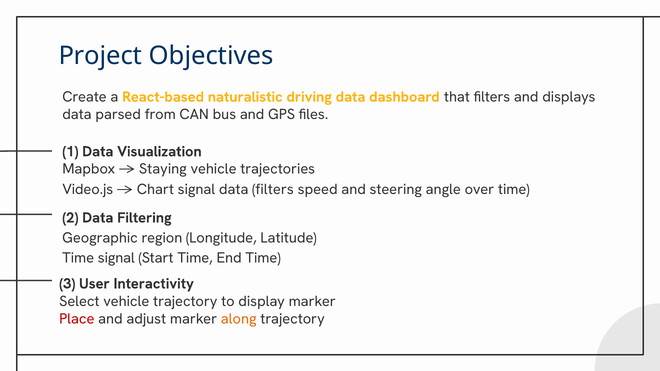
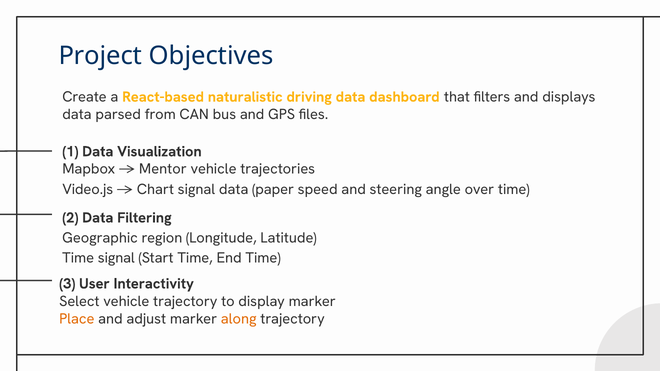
Staying: Staying -> Mentor
data filters: filters -> paper
Place colour: red -> orange
